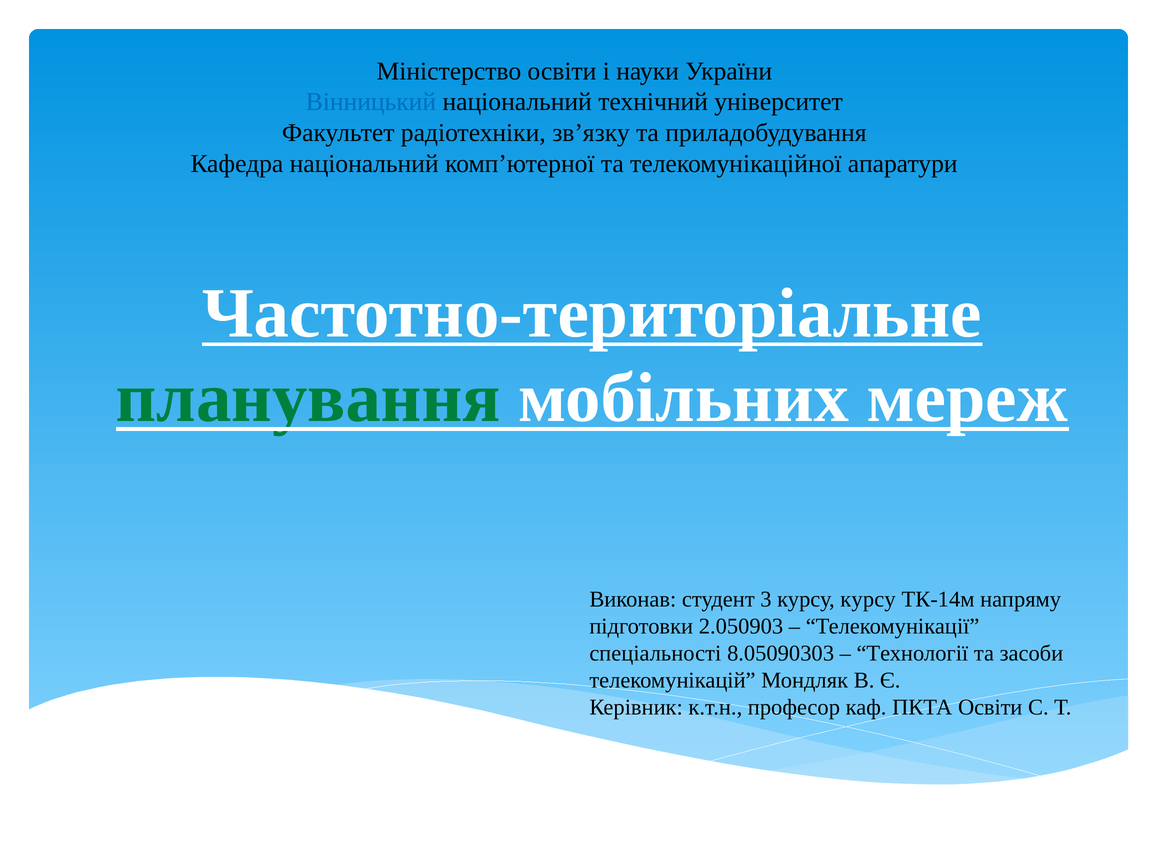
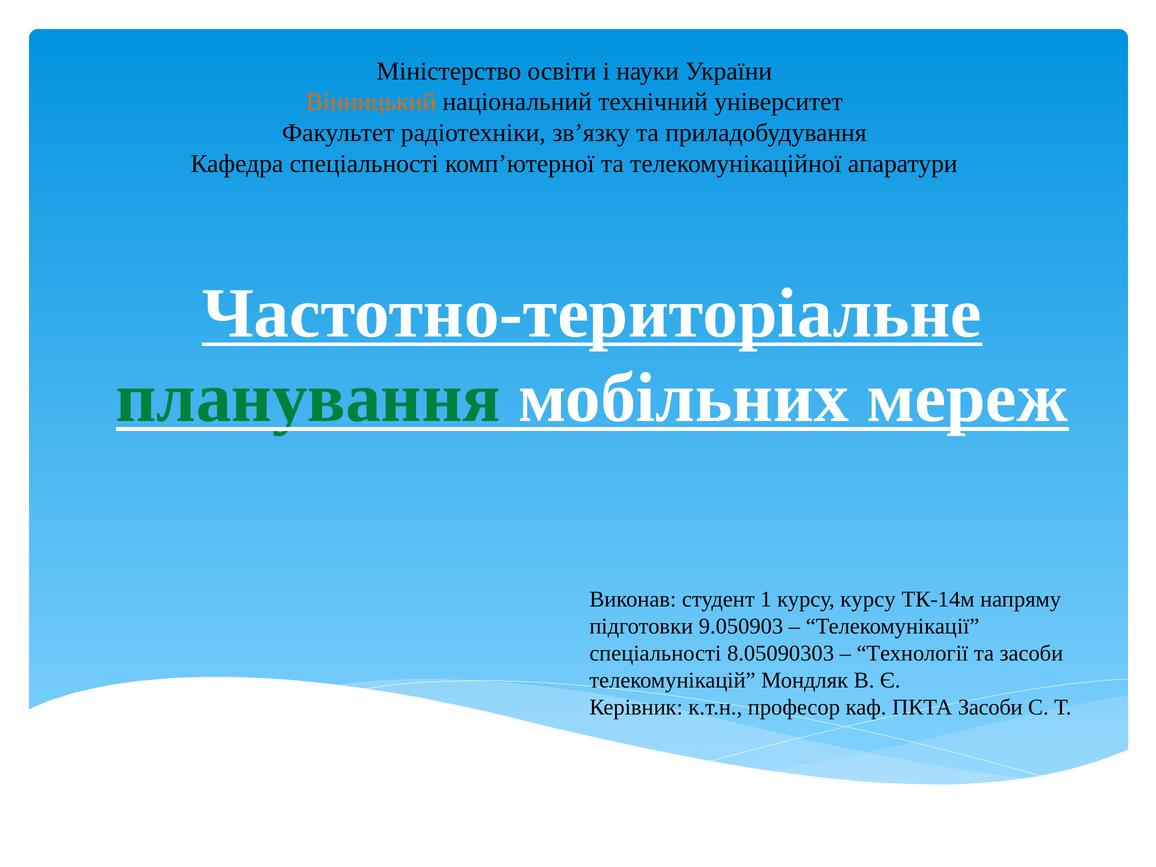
Вінницький colour: blue -> orange
Кафедра національний: національний -> спеціальності
3: 3 -> 1
2.050903: 2.050903 -> 9.050903
ПКТА Освіти: Освіти -> Засоби
